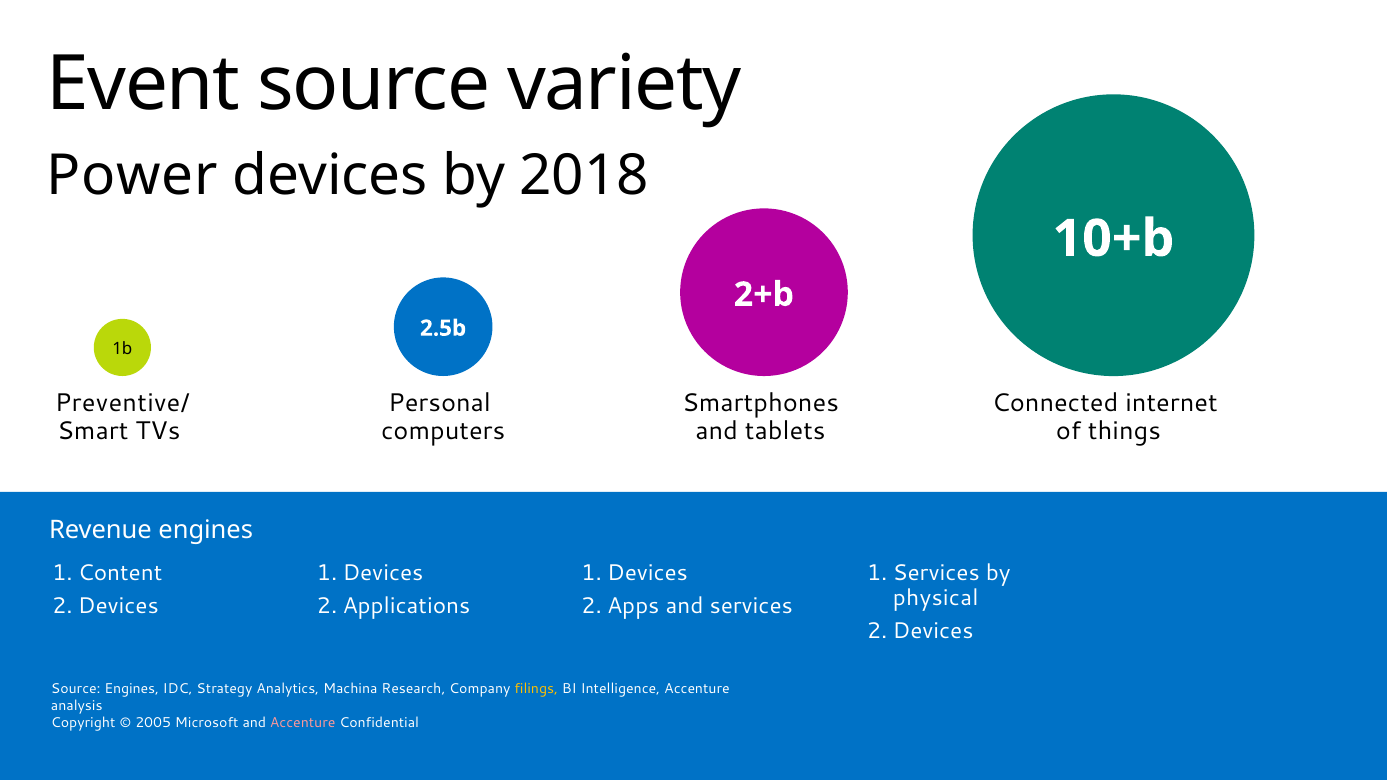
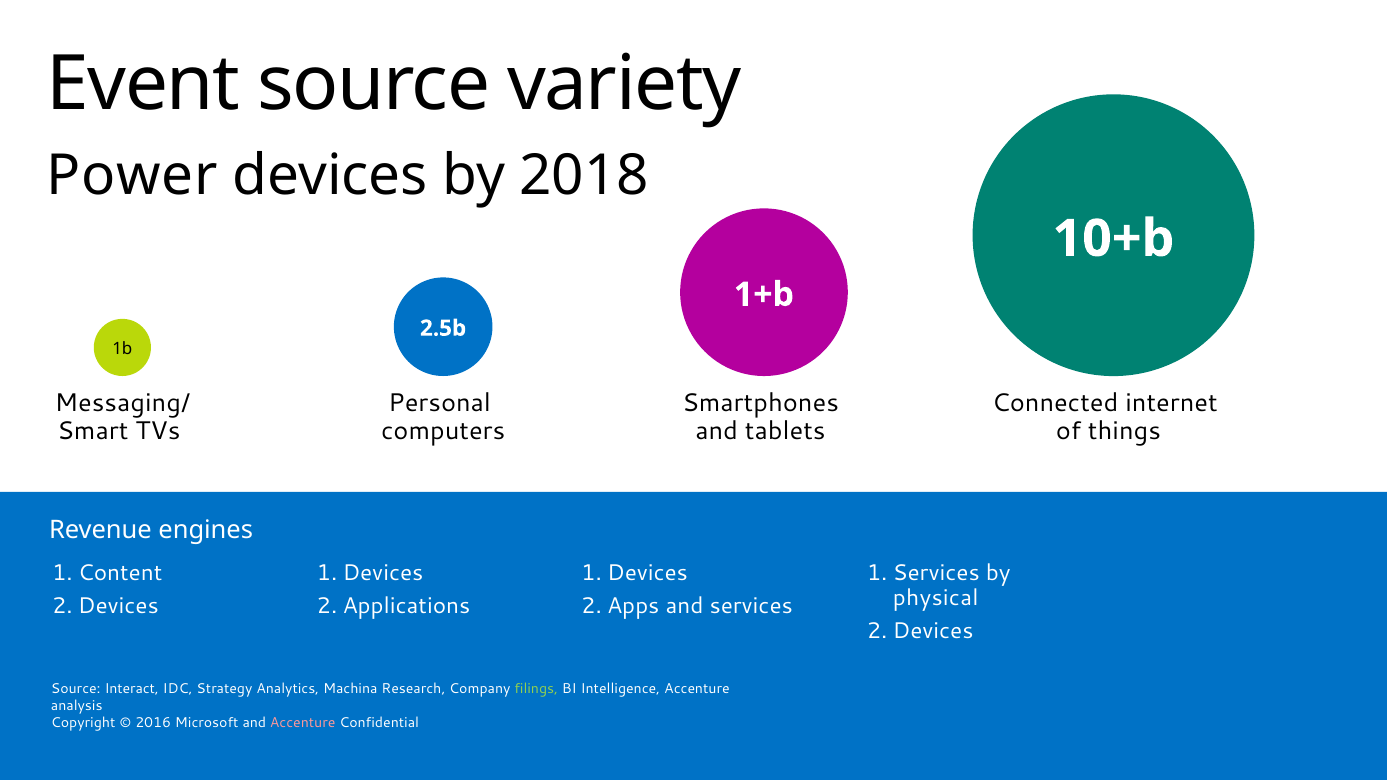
2+b: 2+b -> 1+b
Preventive/: Preventive/ -> Messaging/
Source Engines: Engines -> Interact
filings colour: yellow -> light green
2005: 2005 -> 2016
